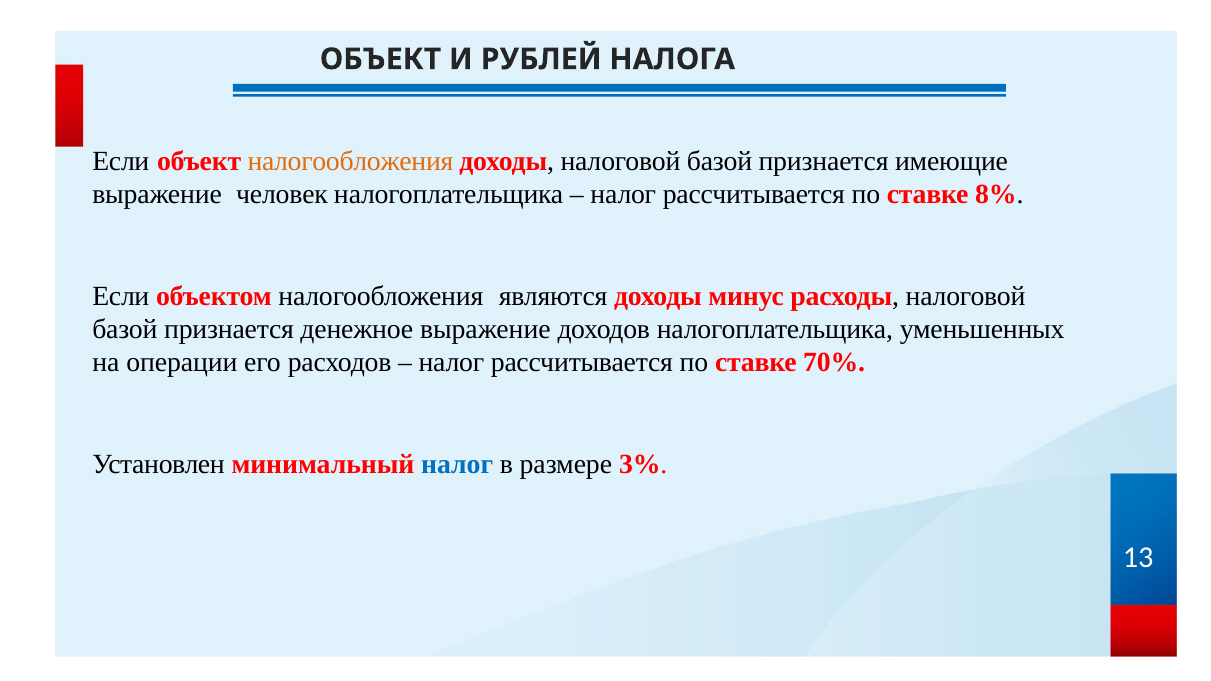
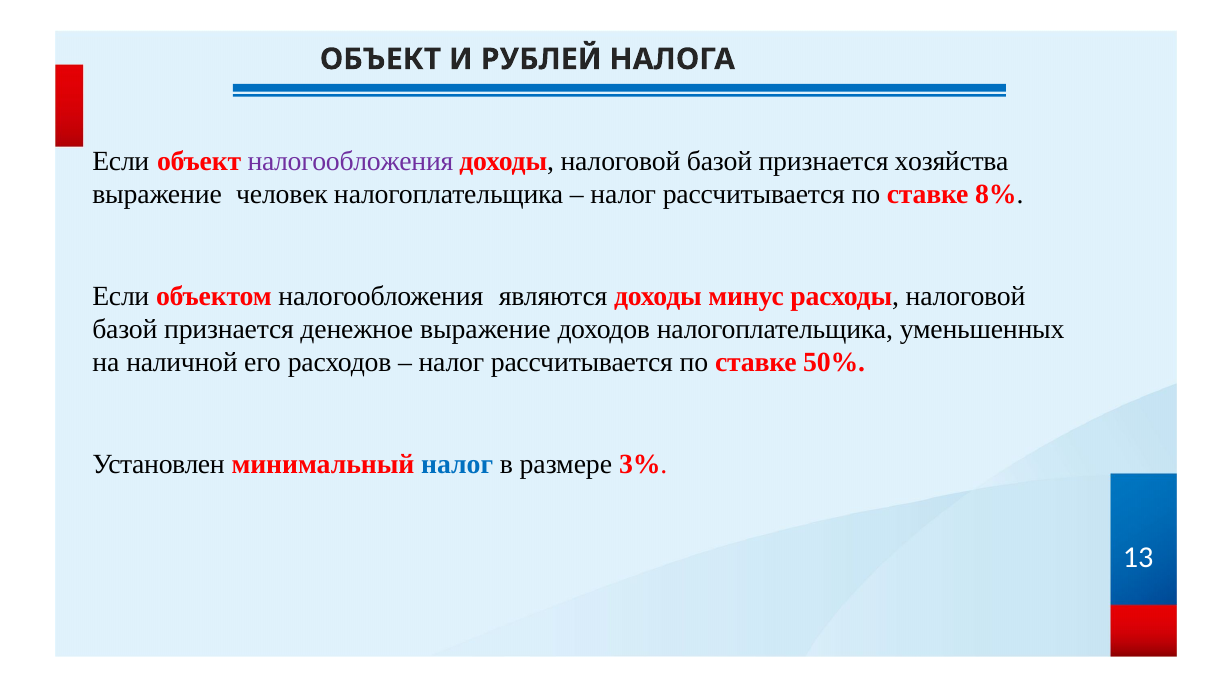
налогообложения at (350, 161) colour: orange -> purple
имеющие: имеющие -> хозяйства
операции: операции -> наличной
70%: 70% -> 50%
